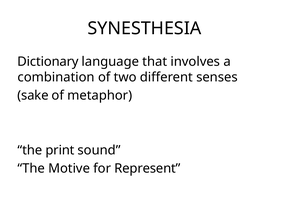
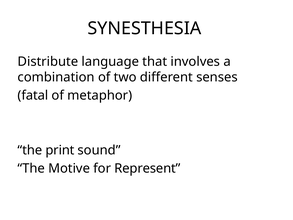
Dictionary: Dictionary -> Distribute
sake: sake -> fatal
